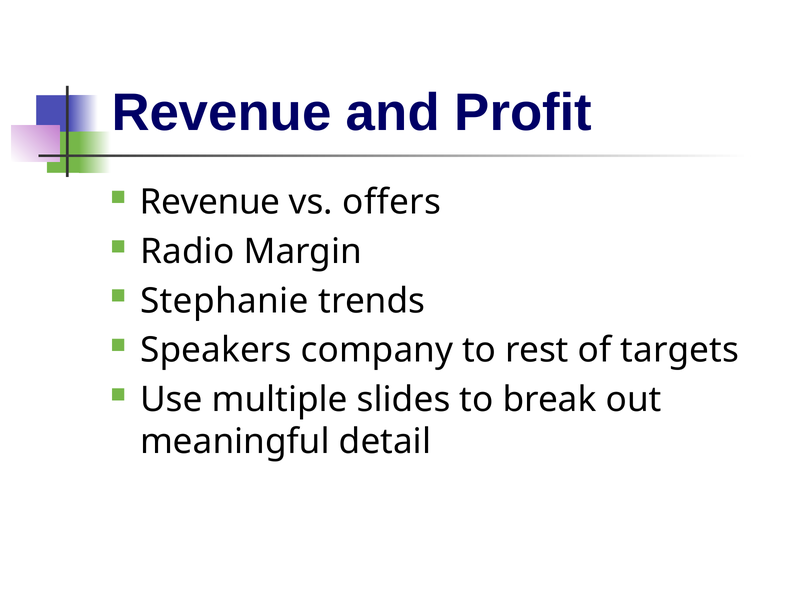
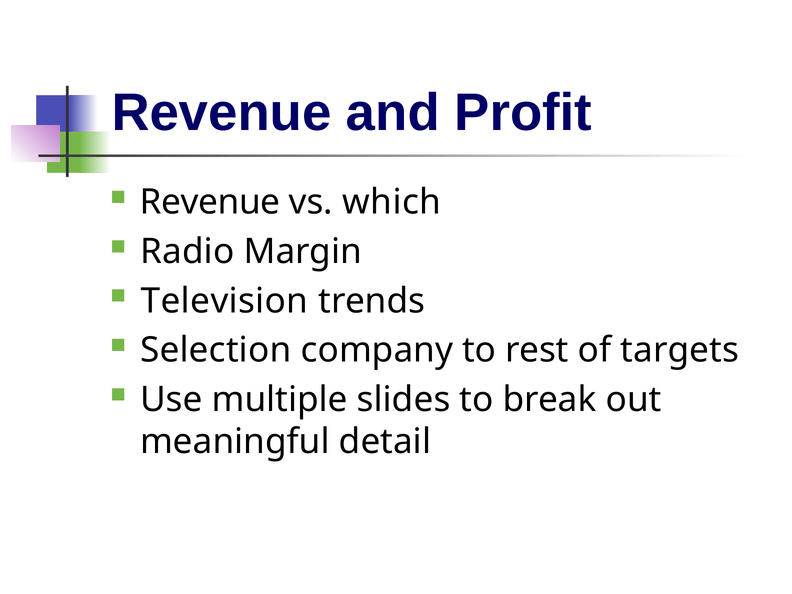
offers: offers -> which
Stephanie: Stephanie -> Television
Speakers: Speakers -> Selection
